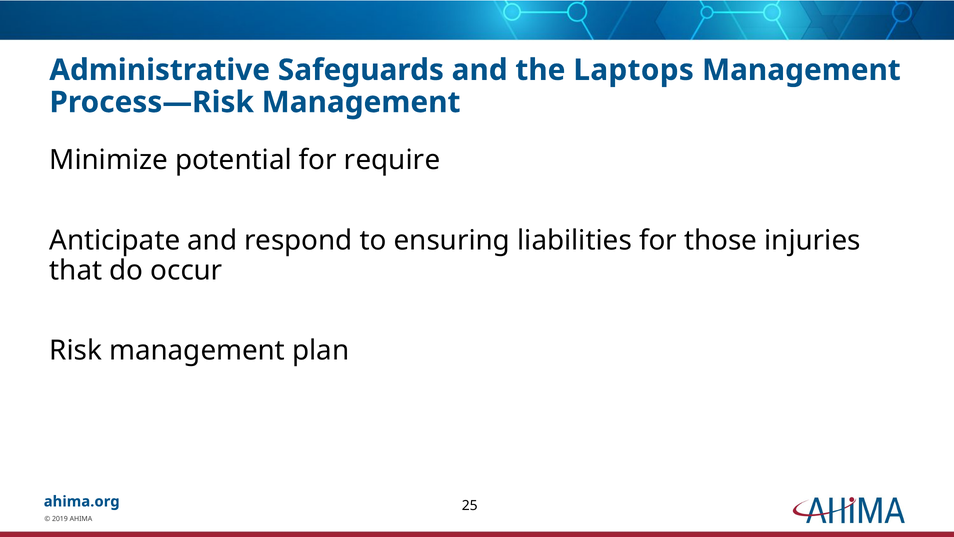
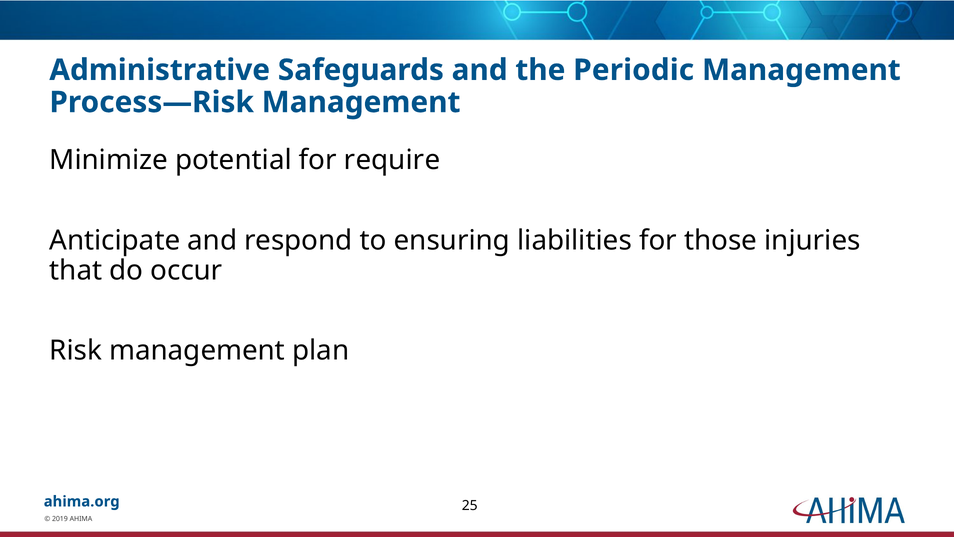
Laptops: Laptops -> Periodic
